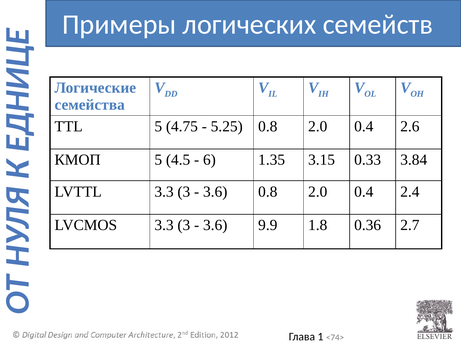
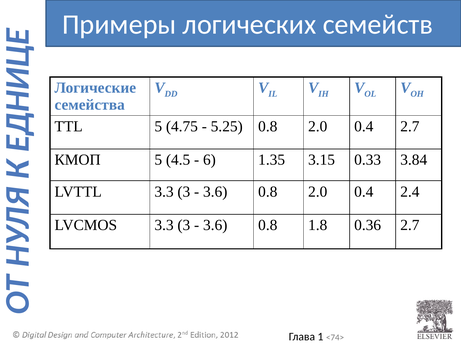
0.4 2.6: 2.6 -> 2.7
9.9 at (268, 225): 9.9 -> 0.8
